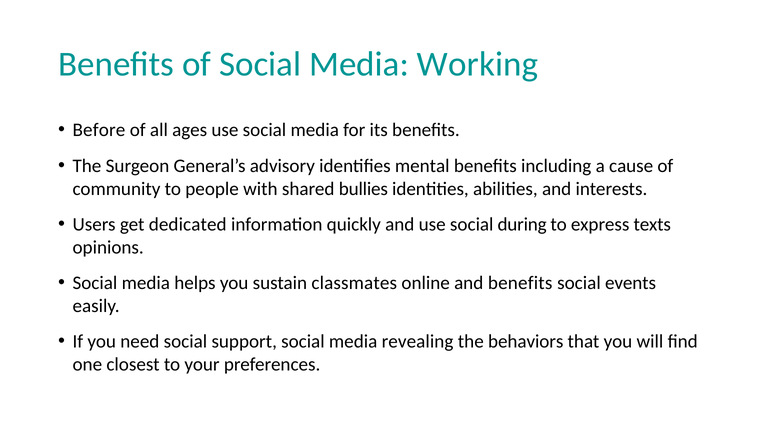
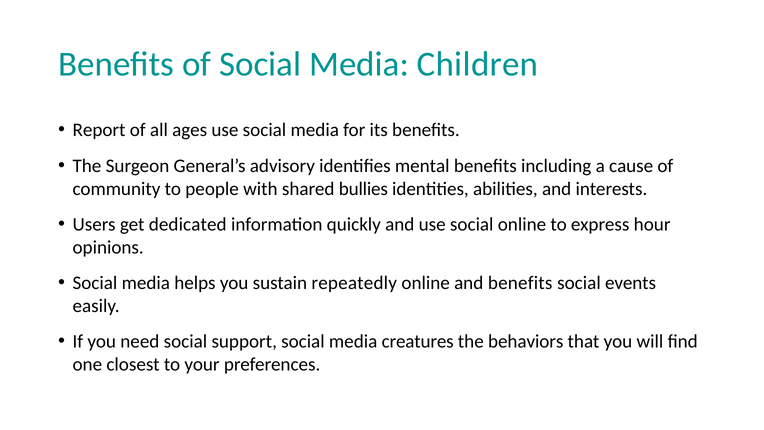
Working: Working -> Children
Before: Before -> Report
social during: during -> online
texts: texts -> hour
classmates: classmates -> repeatedly
revealing: revealing -> creatures
